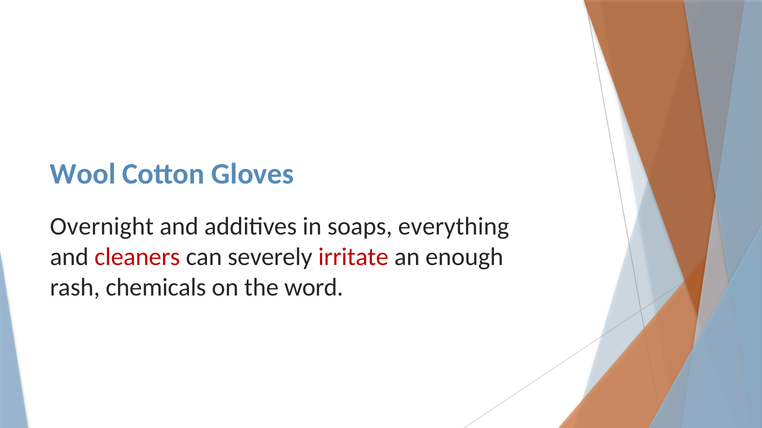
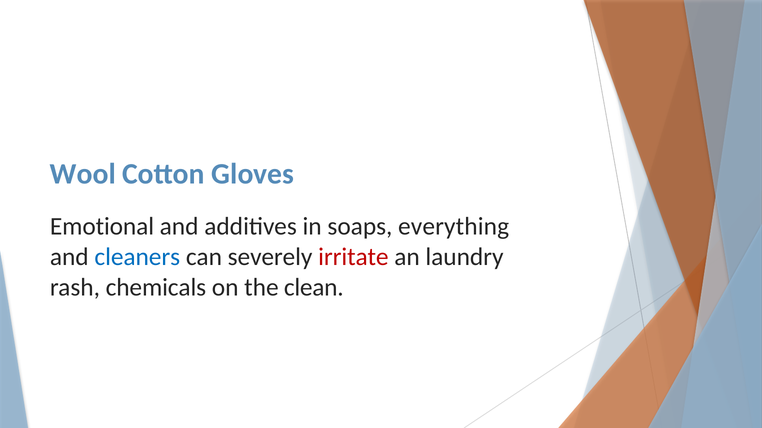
Overnight: Overnight -> Emotional
cleaners colour: red -> blue
enough: enough -> laundry
word: word -> clean
